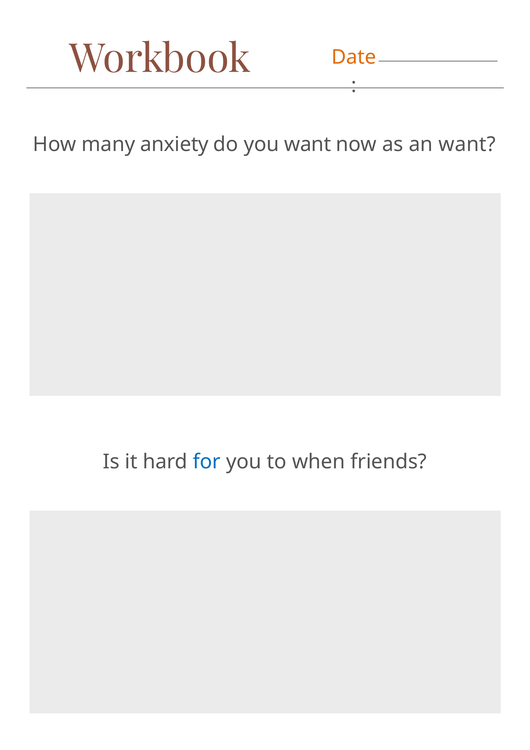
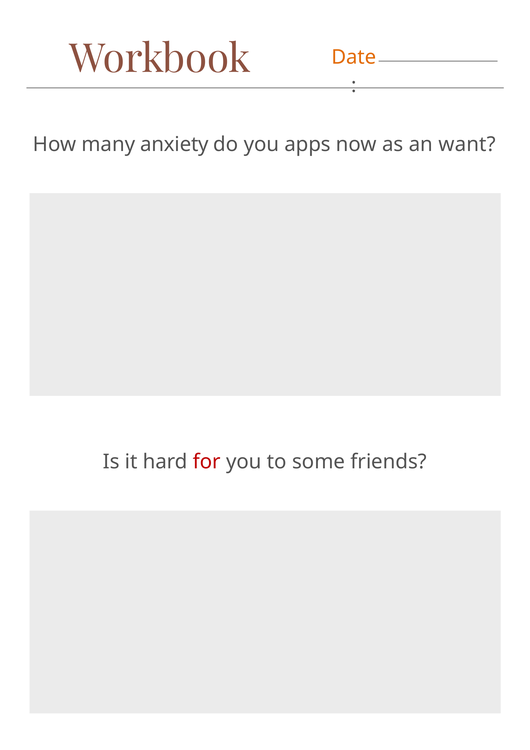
you want: want -> apps
for colour: blue -> red
when: when -> some
